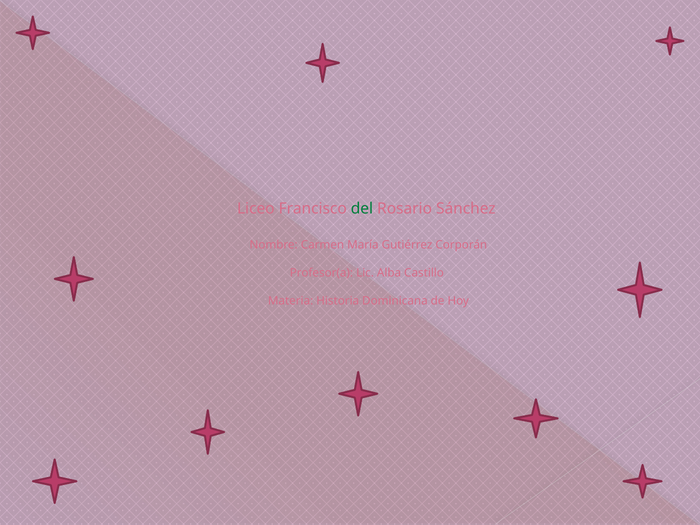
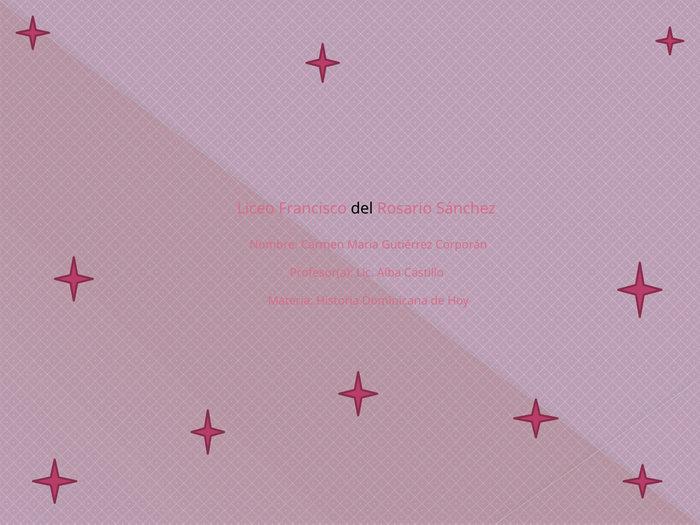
del colour: green -> black
